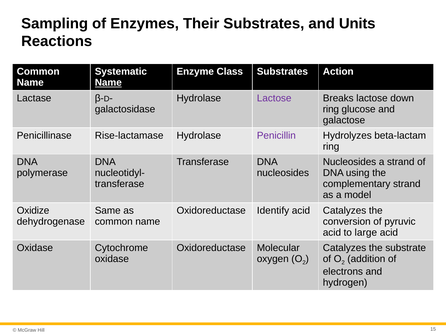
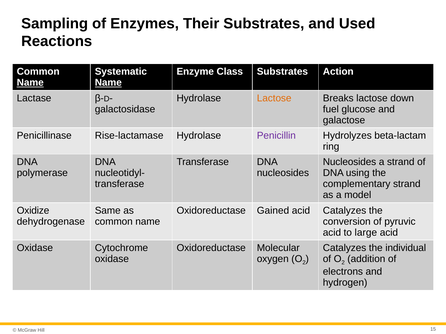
Units: Units -> Used
Name at (30, 83) underline: none -> present
Lactose at (274, 98) colour: purple -> orange
ring at (331, 109): ring -> fuel
Identify: Identify -> Gained
substrate: substrate -> individual
